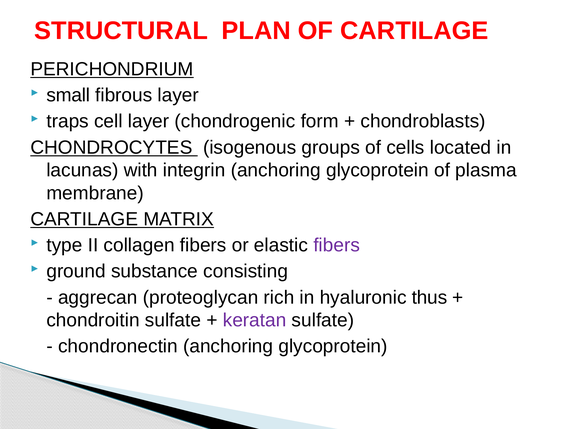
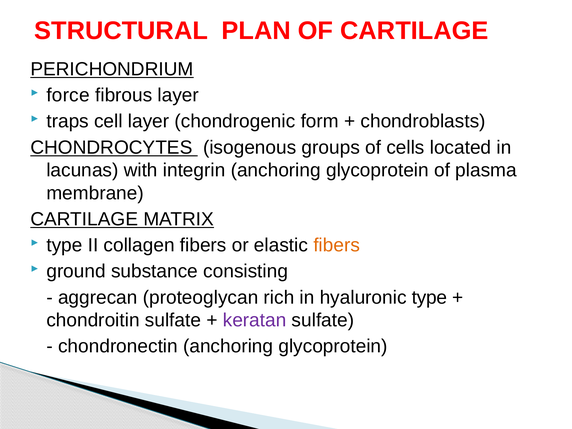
small: small -> force
fibers at (337, 245) colour: purple -> orange
hyaluronic thus: thus -> type
